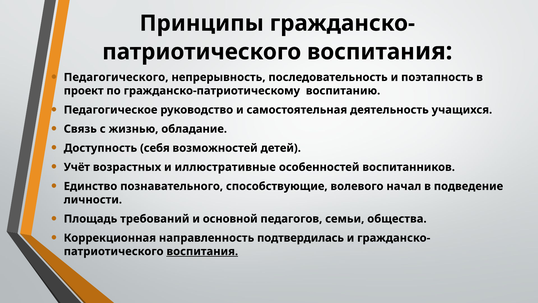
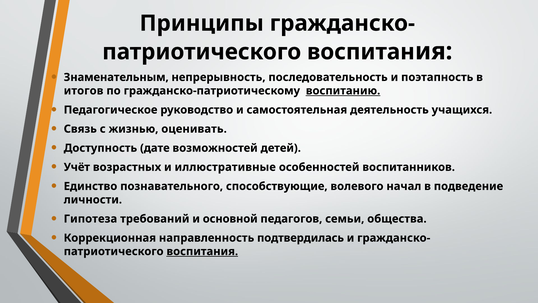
Педагогического: Педагогического -> Знаменательным
проект: проект -> итогов
воспитанию underline: none -> present
обладание: обладание -> оценивать
себя: себя -> дате
Площадь: Площадь -> Гипотеза
